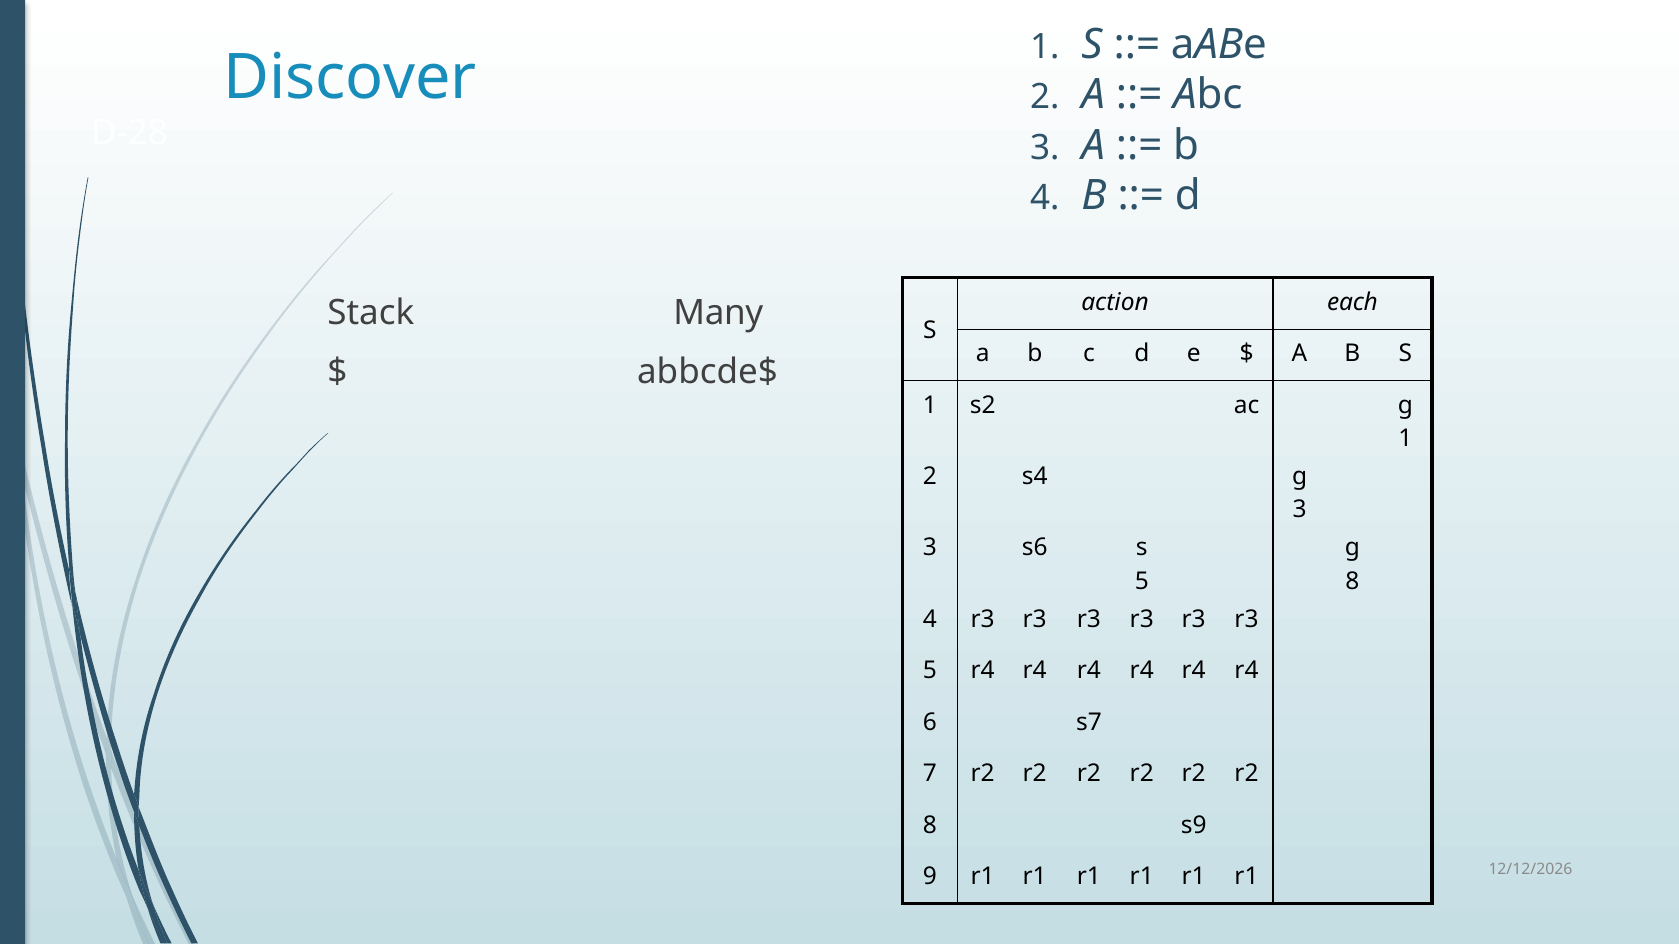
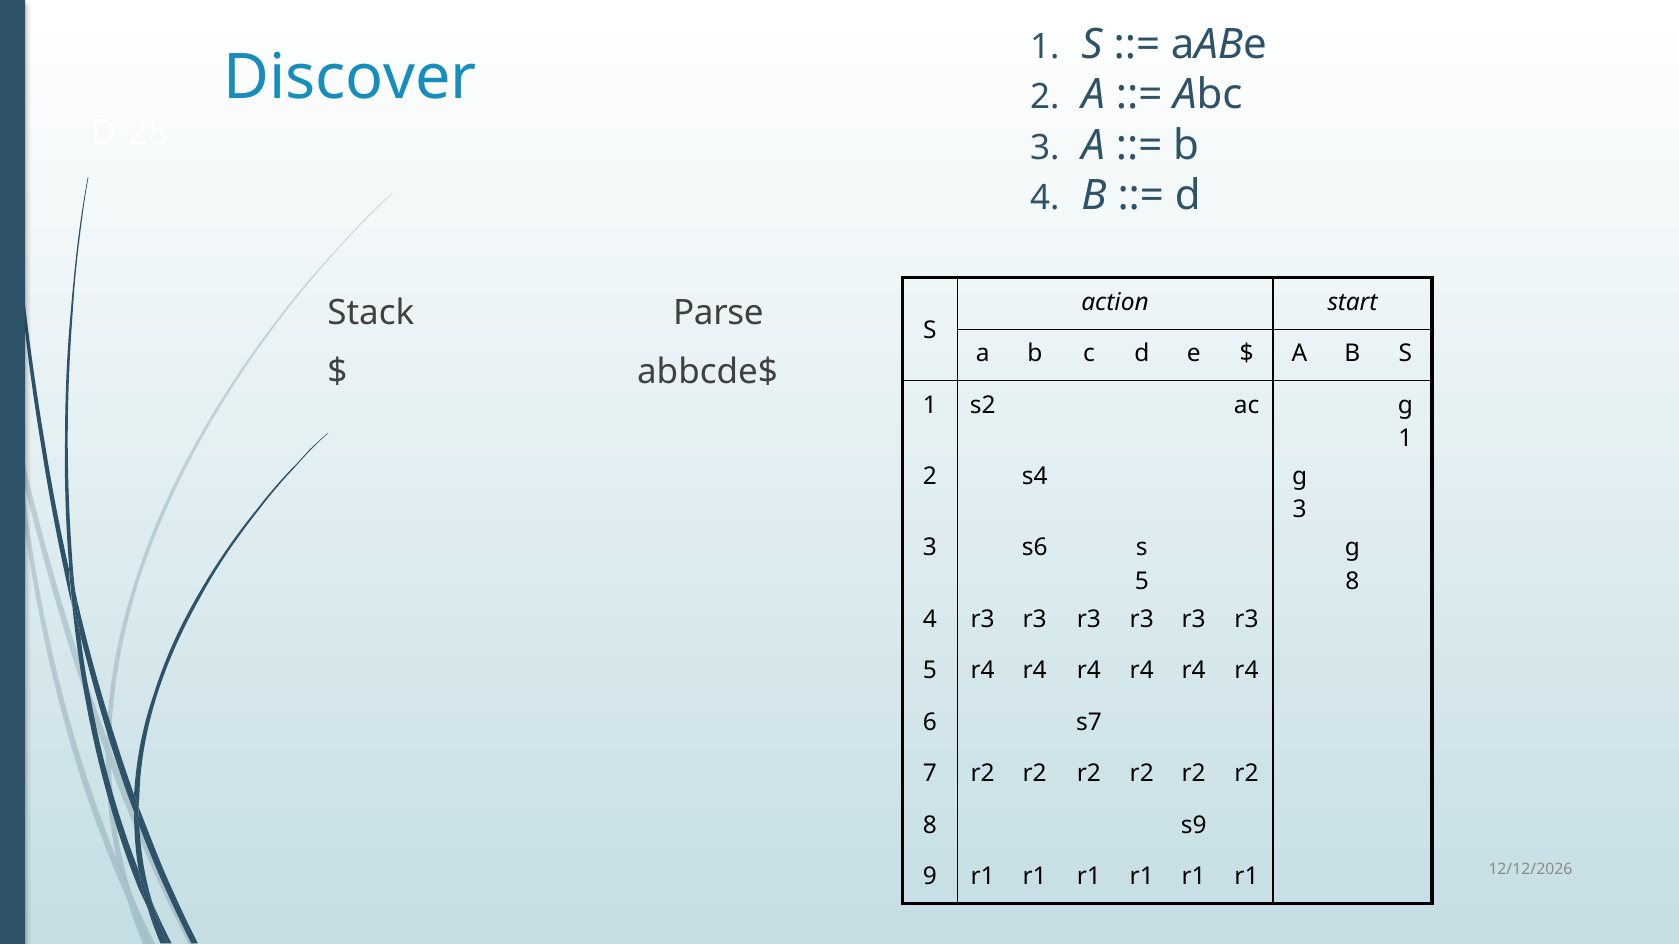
each: each -> start
Many: Many -> Parse
